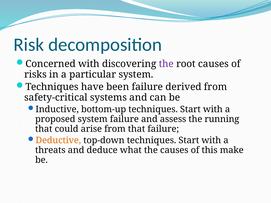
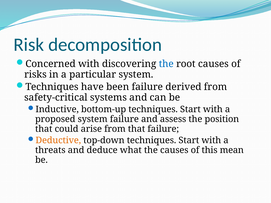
the at (166, 64) colour: purple -> blue
running: running -> position
make: make -> mean
